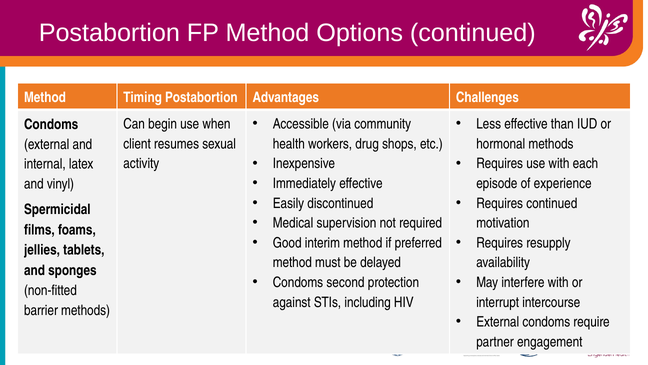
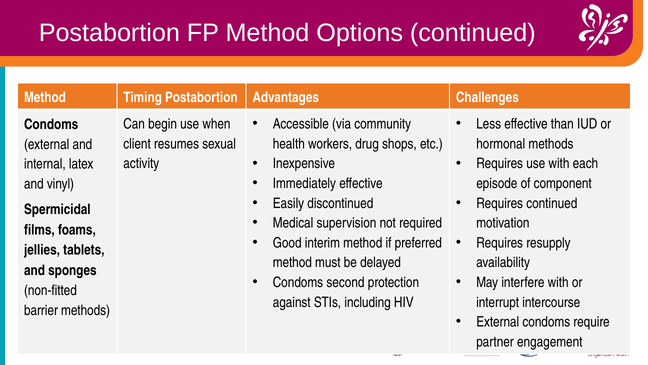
experience: experience -> component
